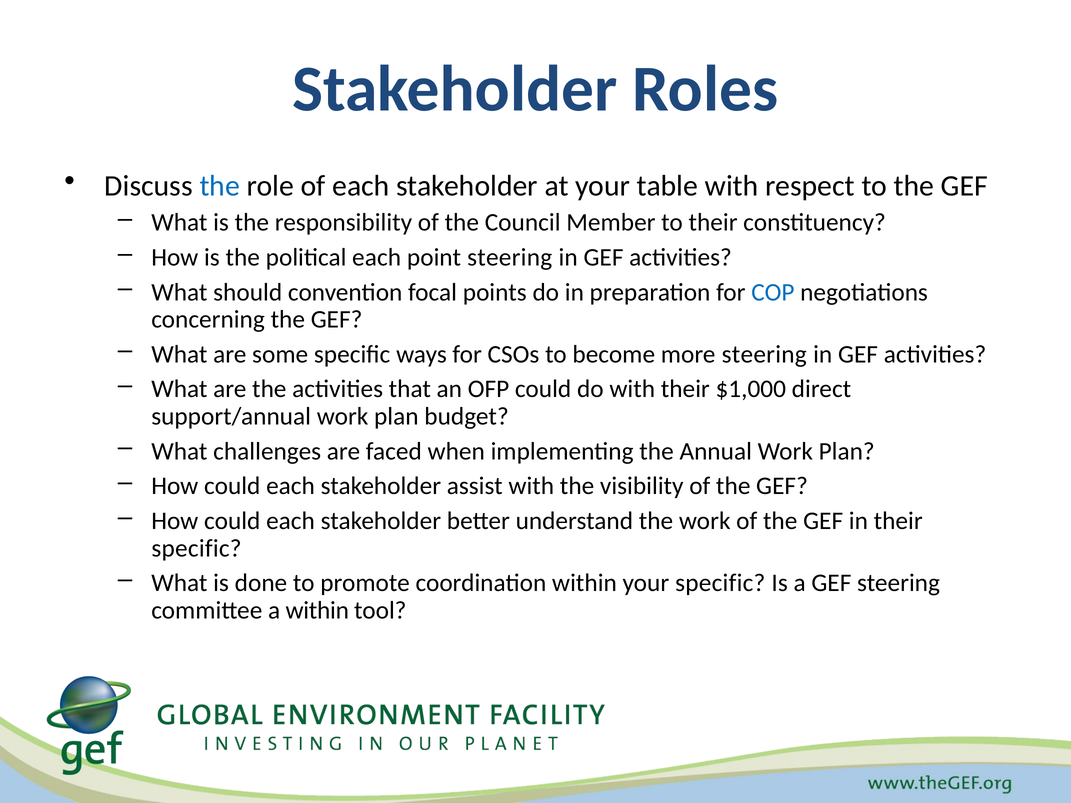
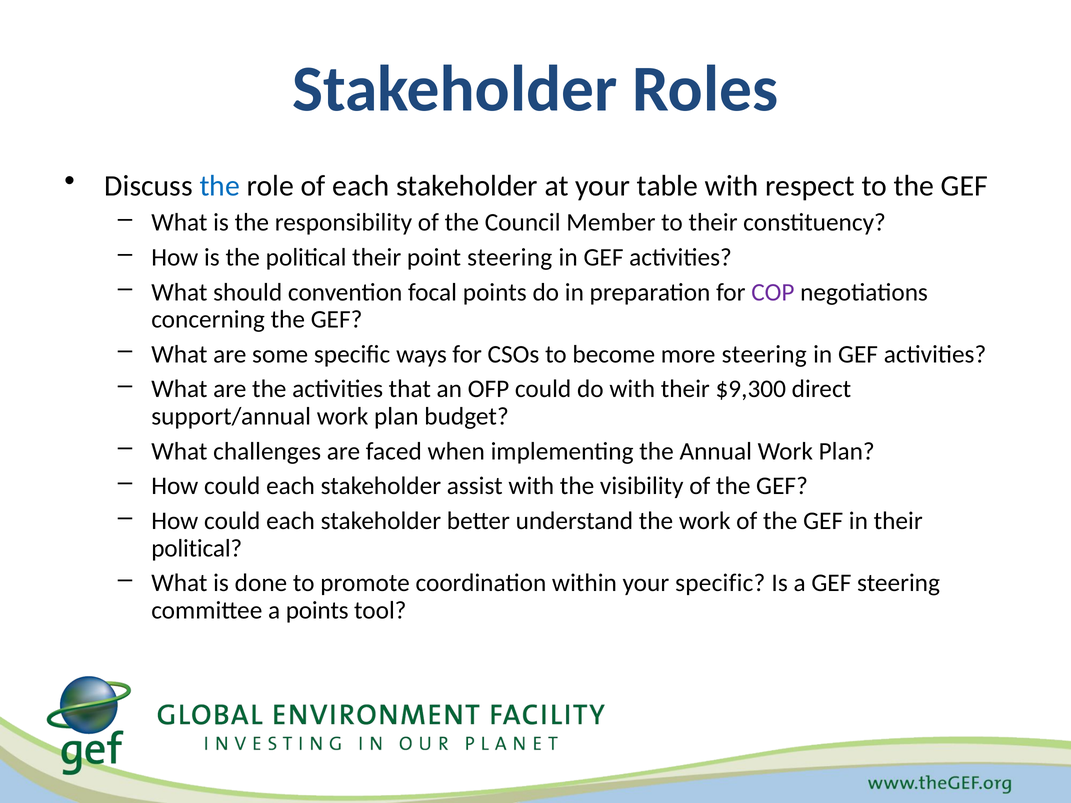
political each: each -> their
COP colour: blue -> purple
$1,000: $1,000 -> $9,300
specific at (197, 548): specific -> political
a within: within -> points
